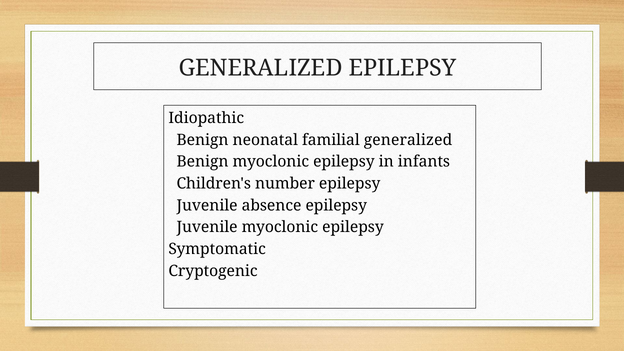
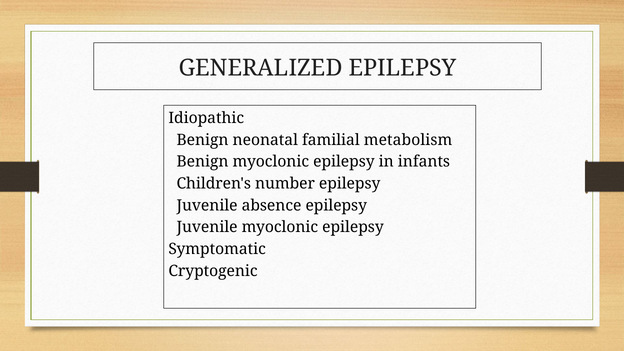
familial generalized: generalized -> metabolism
